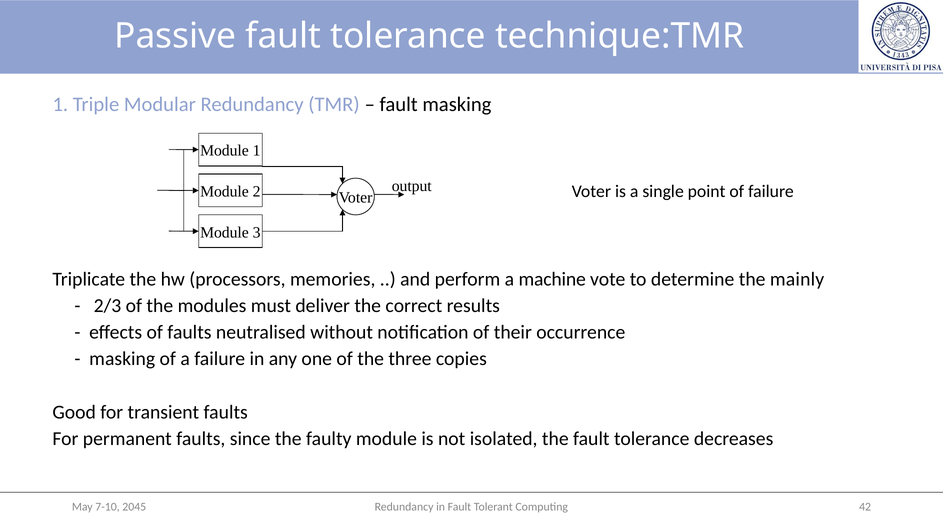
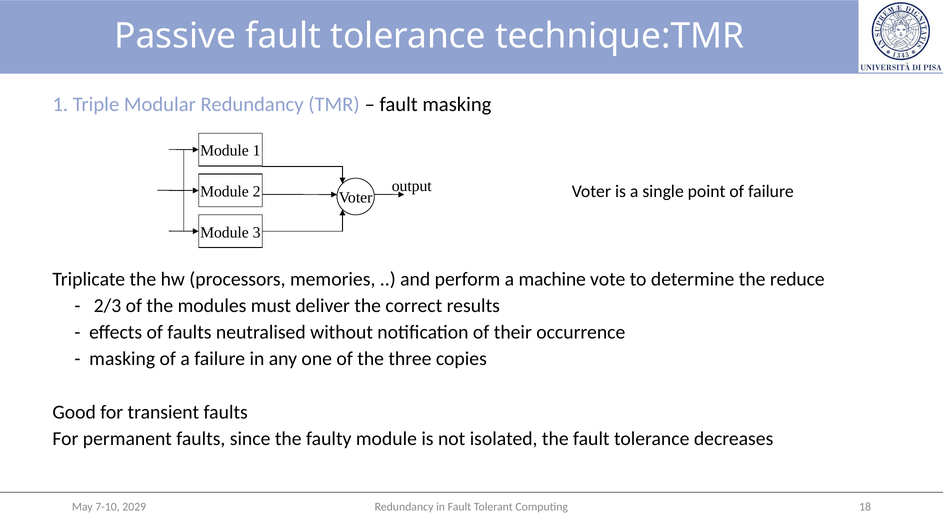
mainly: mainly -> reduce
42: 42 -> 18
2045: 2045 -> 2029
